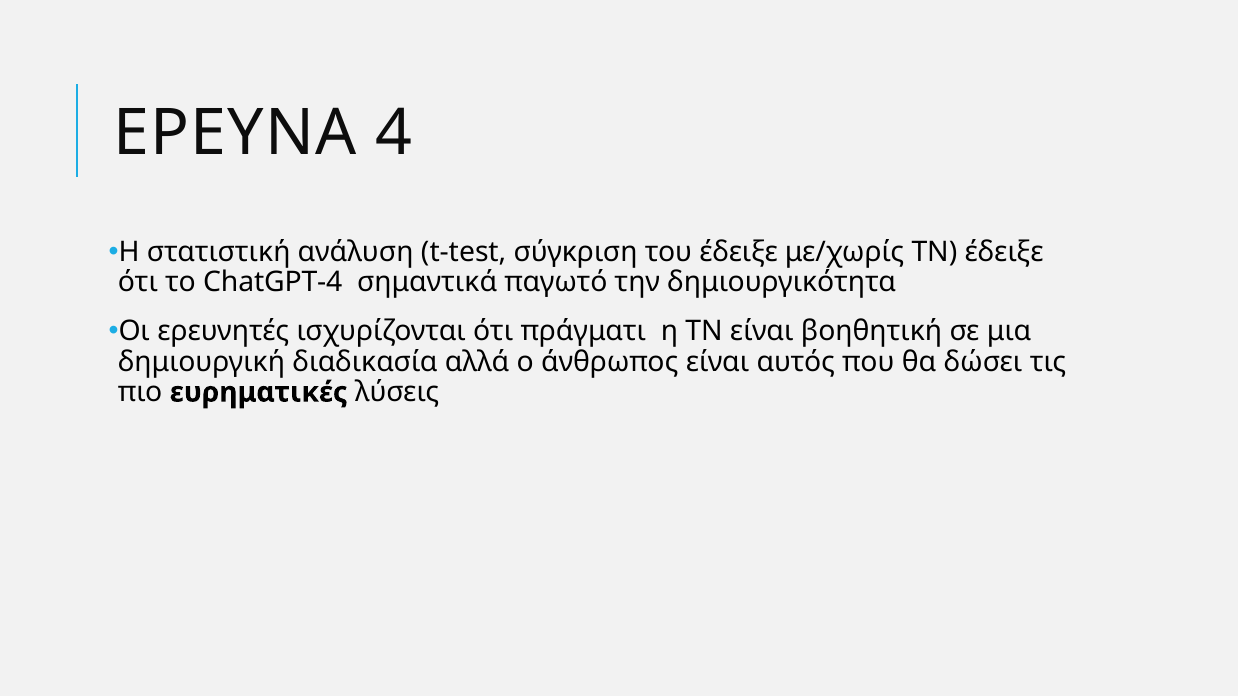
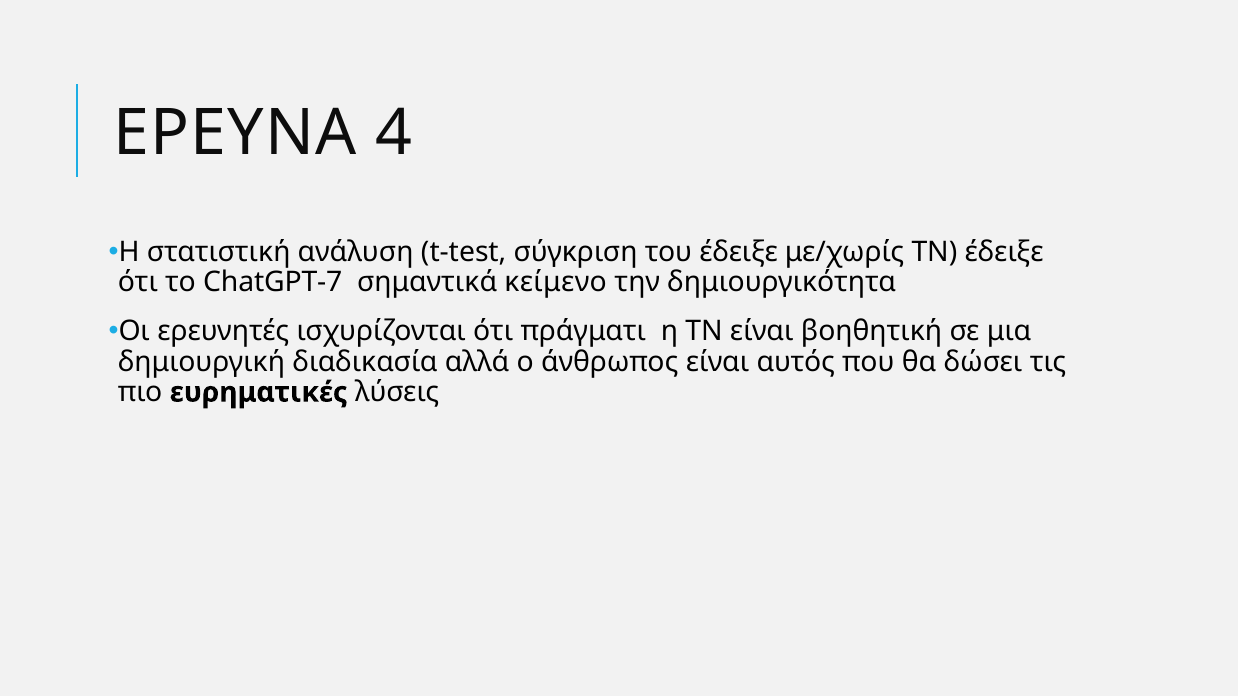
ChatGPT-4: ChatGPT-4 -> ChatGPT-7
παγωτό: παγωτό -> κείμενο
